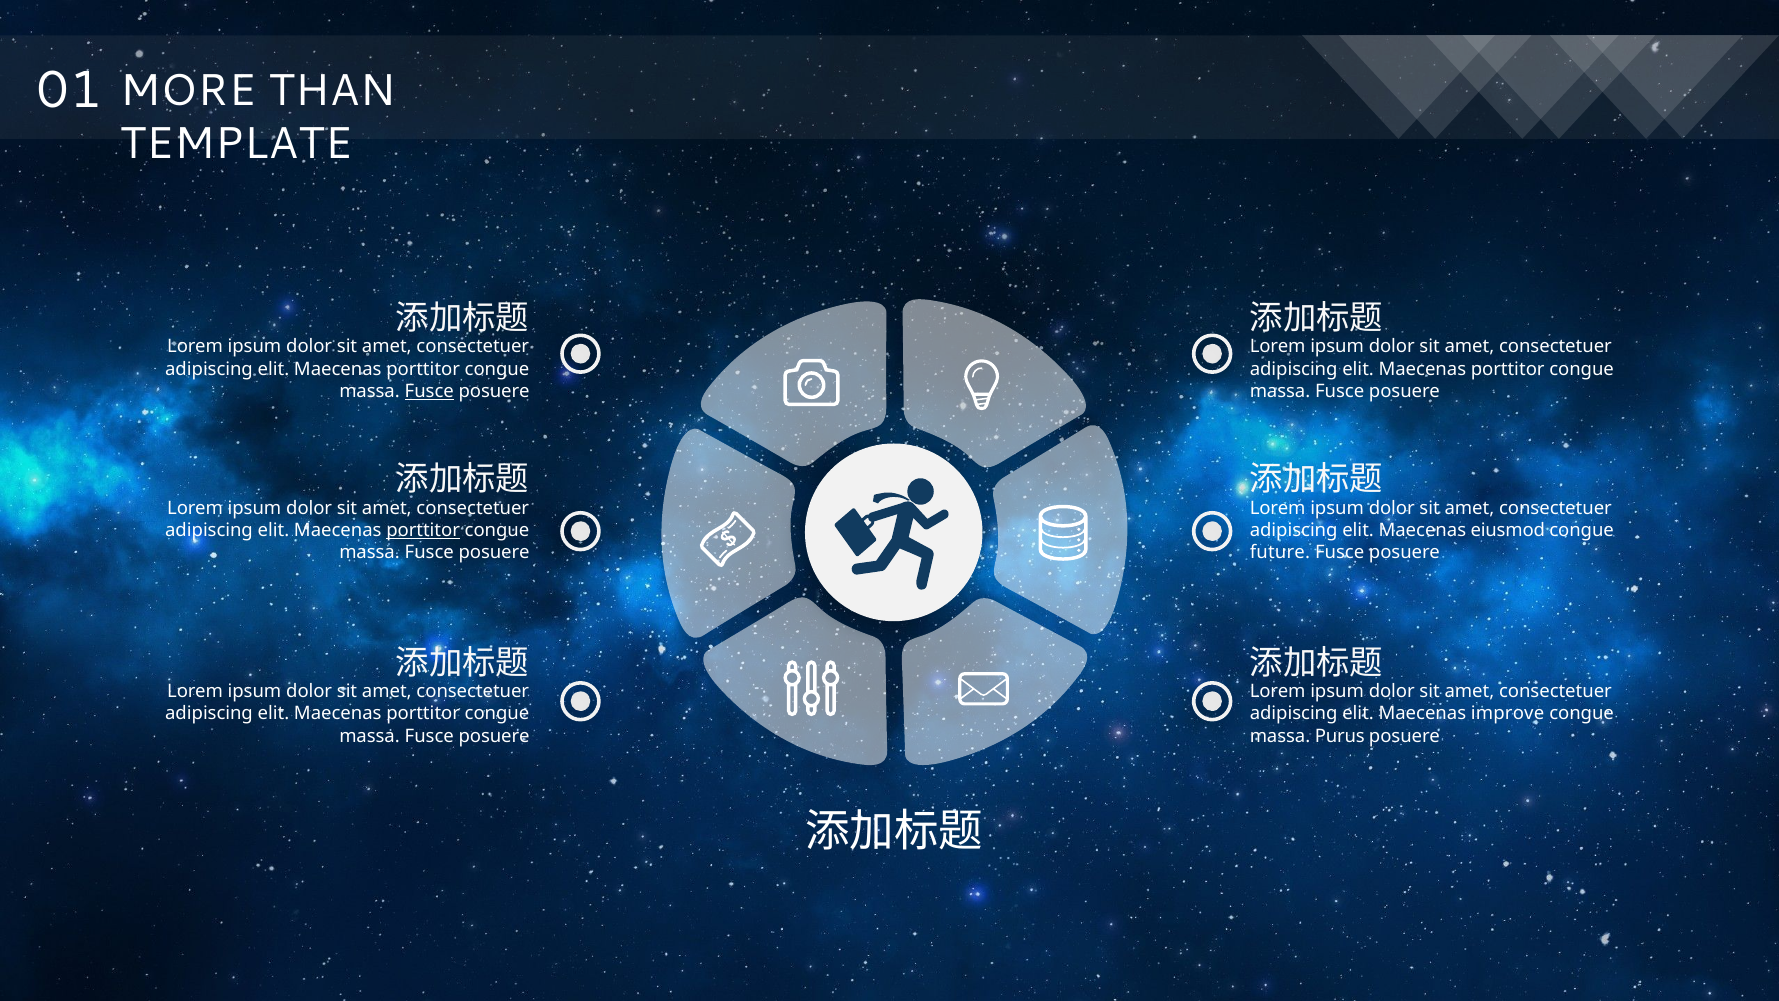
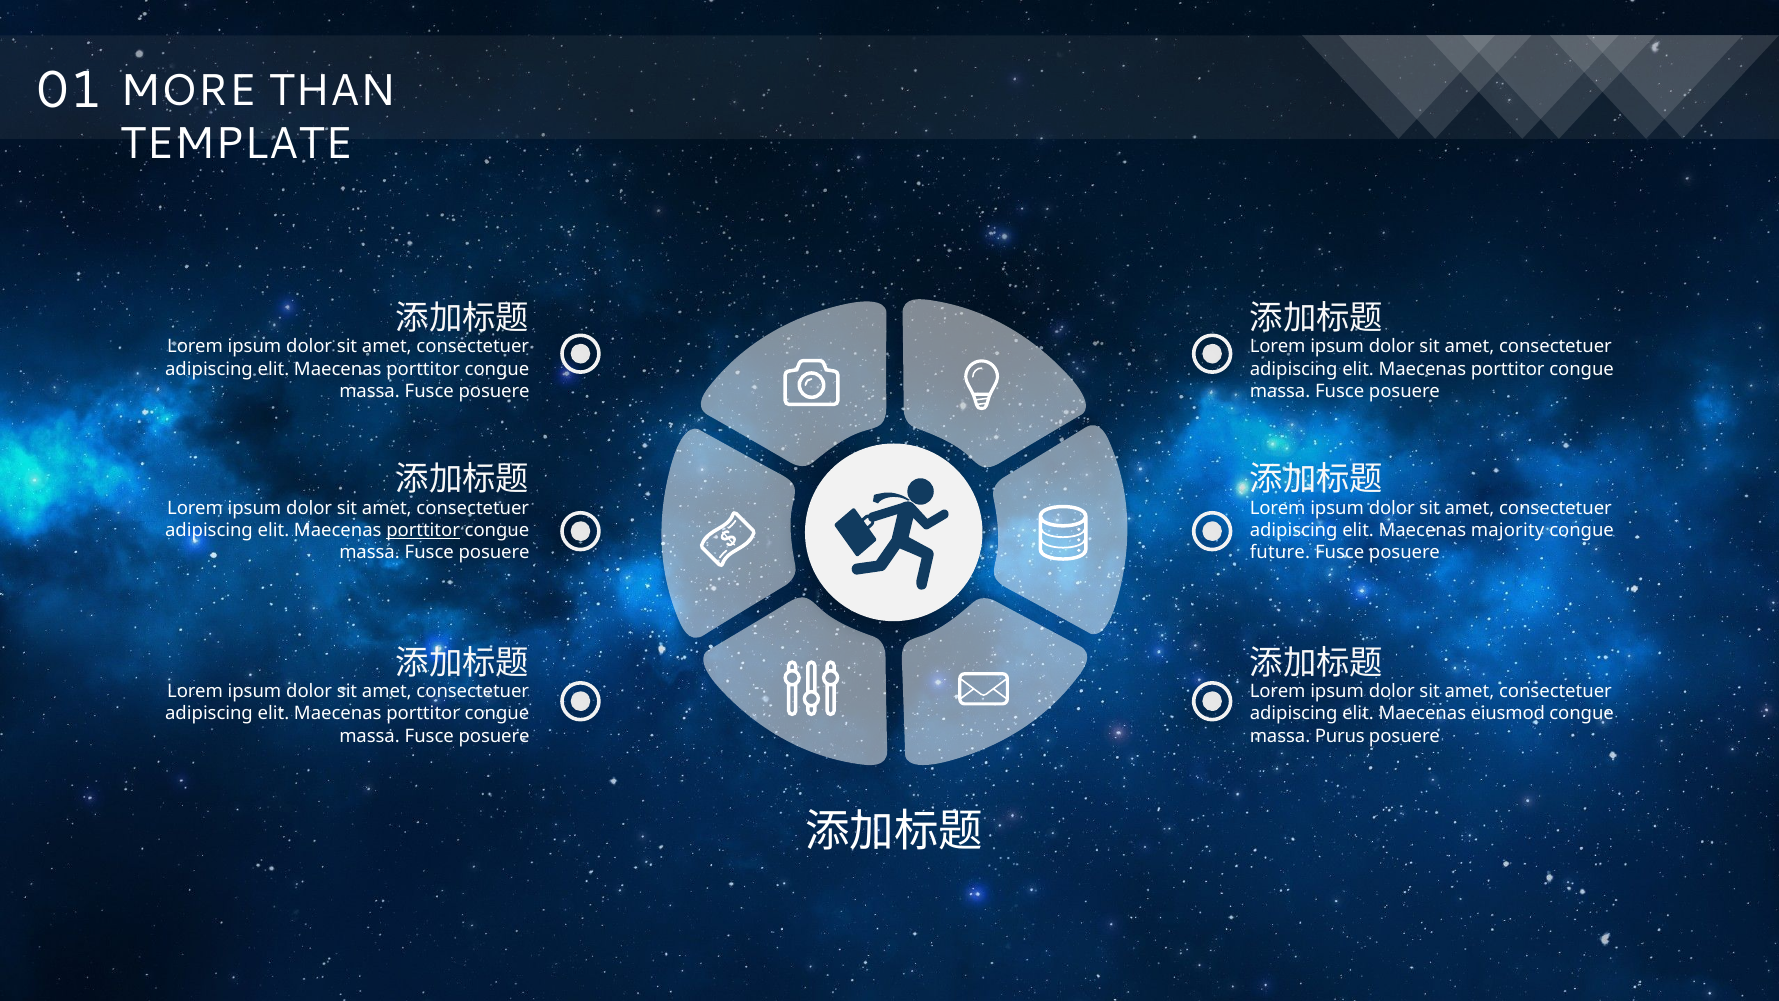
Fusce at (429, 391) underline: present -> none
eiusmod: eiusmod -> majority
improve: improve -> eiusmod
